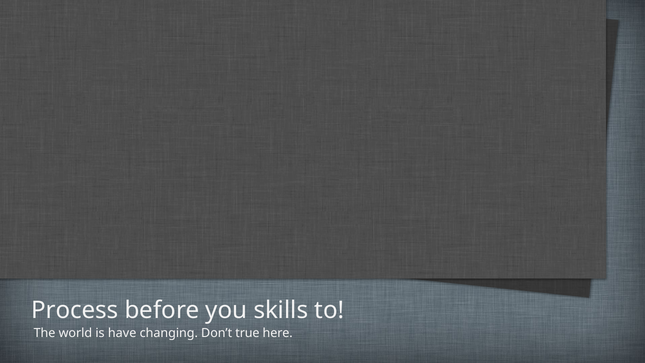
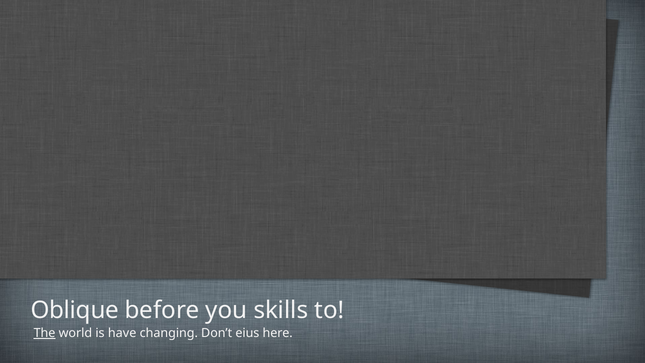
Process: Process -> Oblique
The underline: none -> present
true: true -> eius
